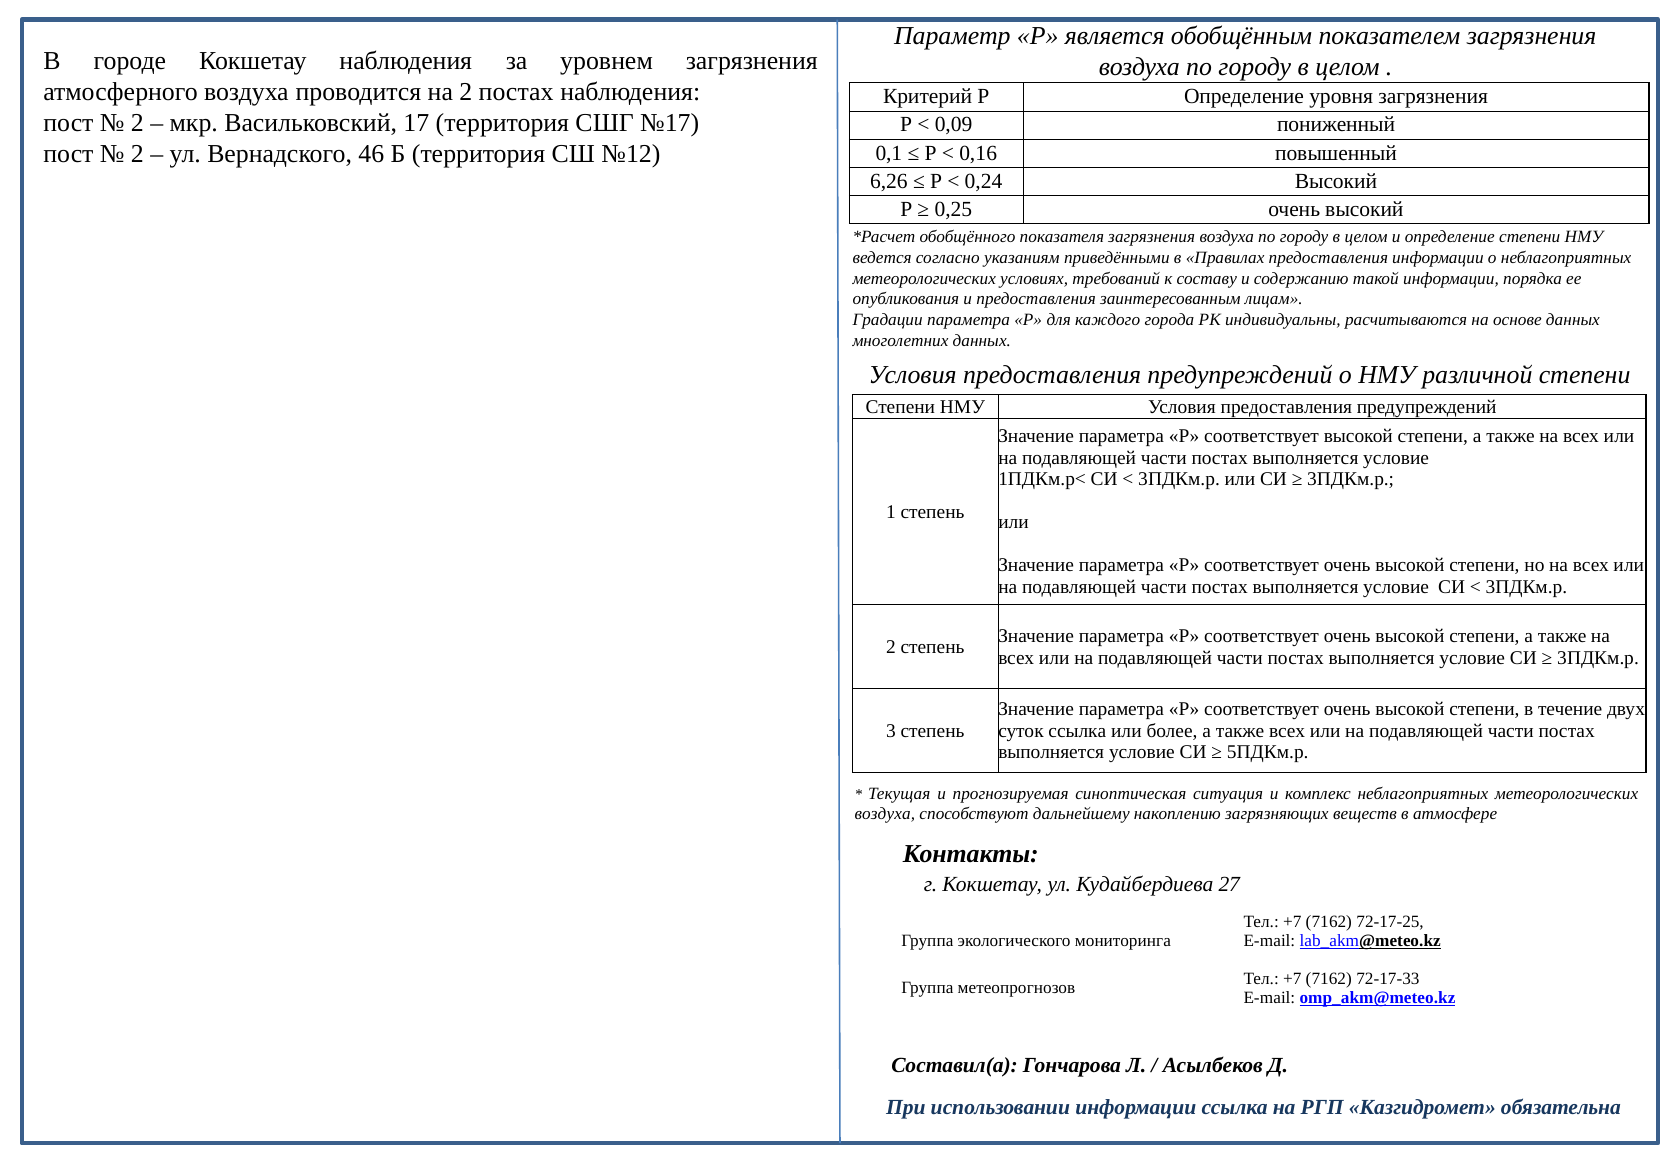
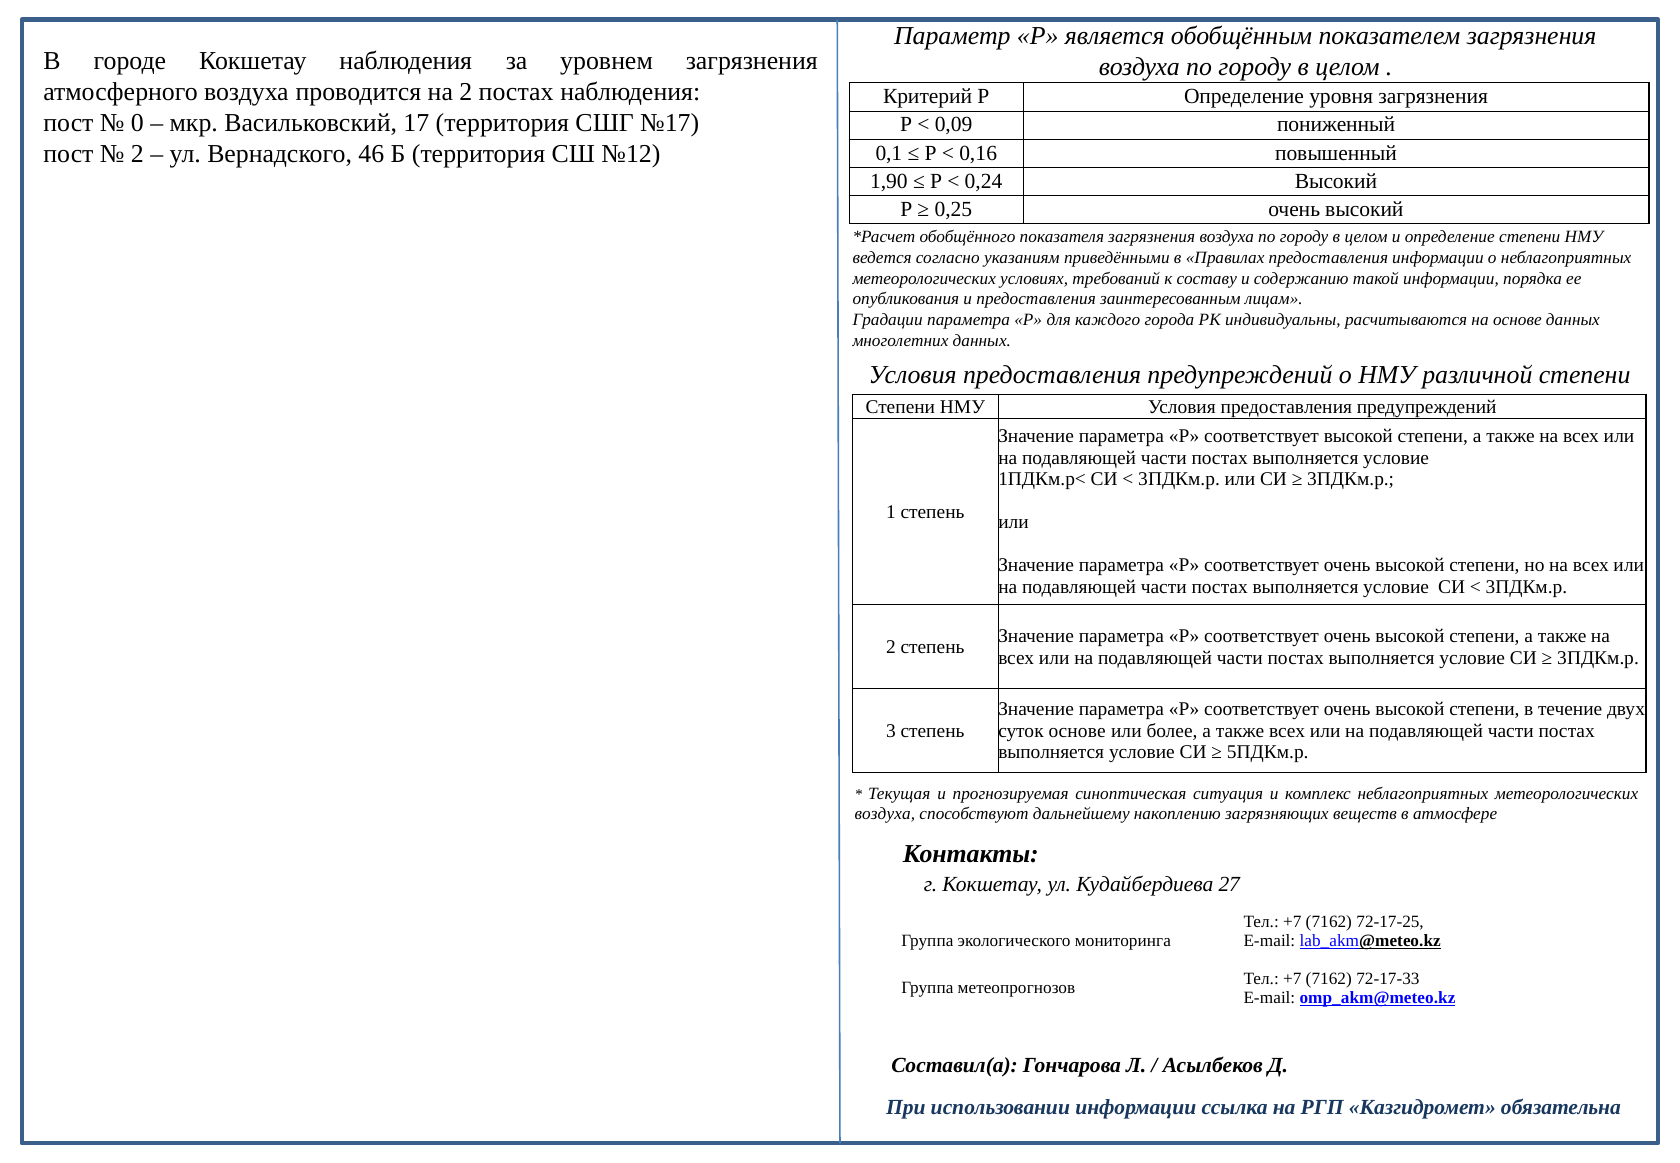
2 at (137, 123): 2 -> 0
6,26: 6,26 -> 1,90
суток ссылка: ссылка -> основе
